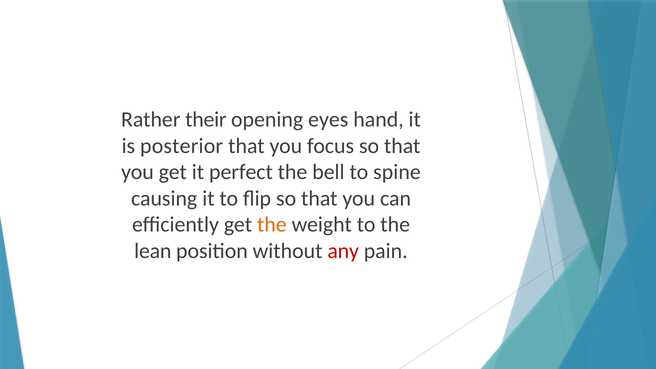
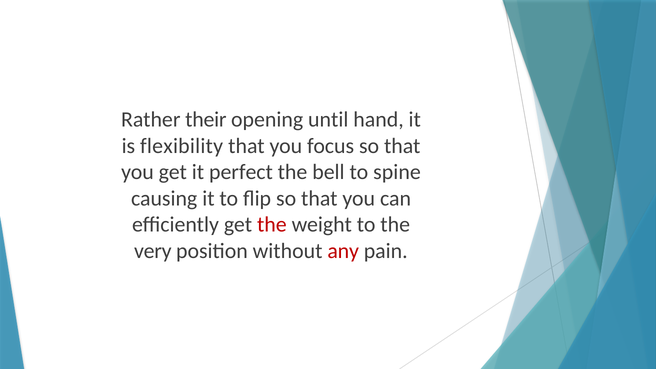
eyes: eyes -> until
posterior: posterior -> flexibility
the at (272, 225) colour: orange -> red
lean: lean -> very
